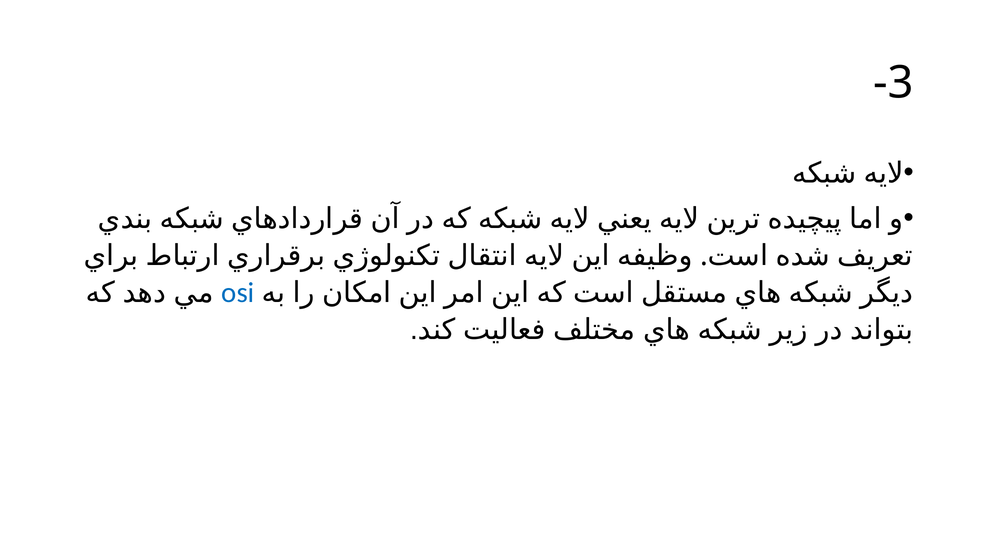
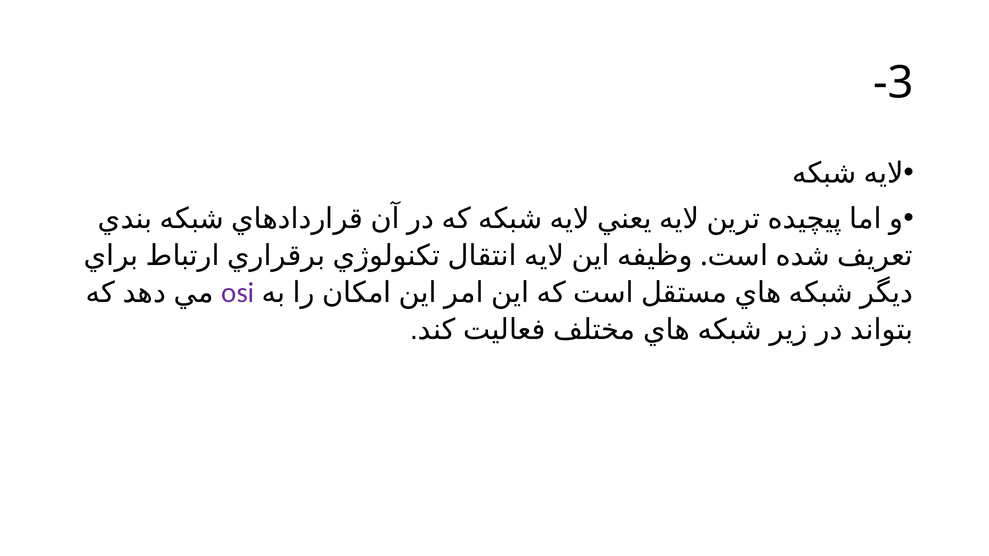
osi colour: blue -> purple
